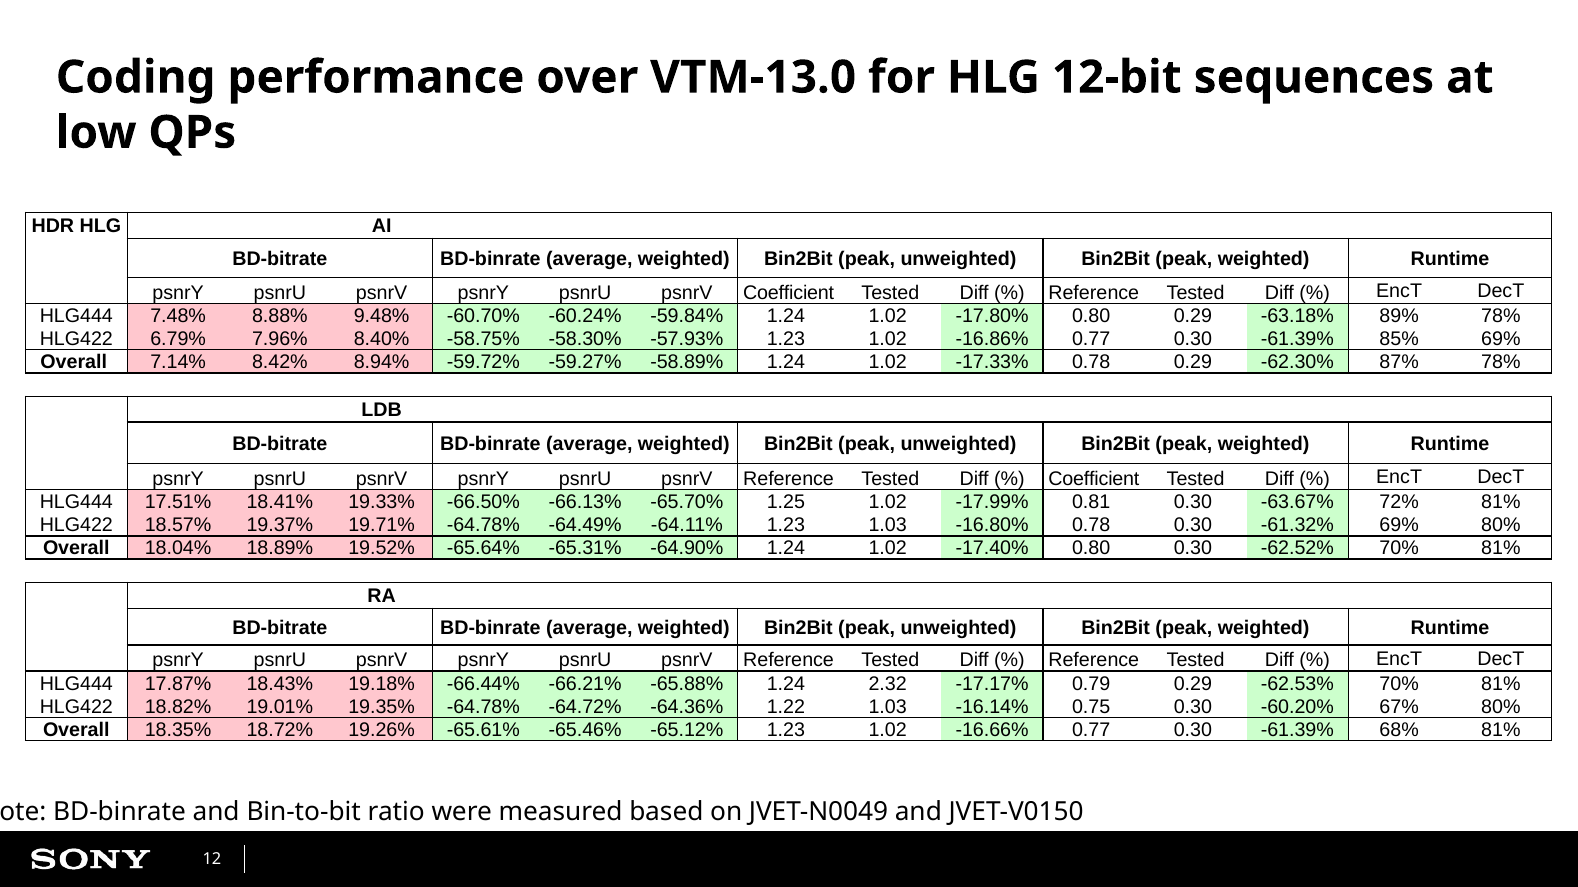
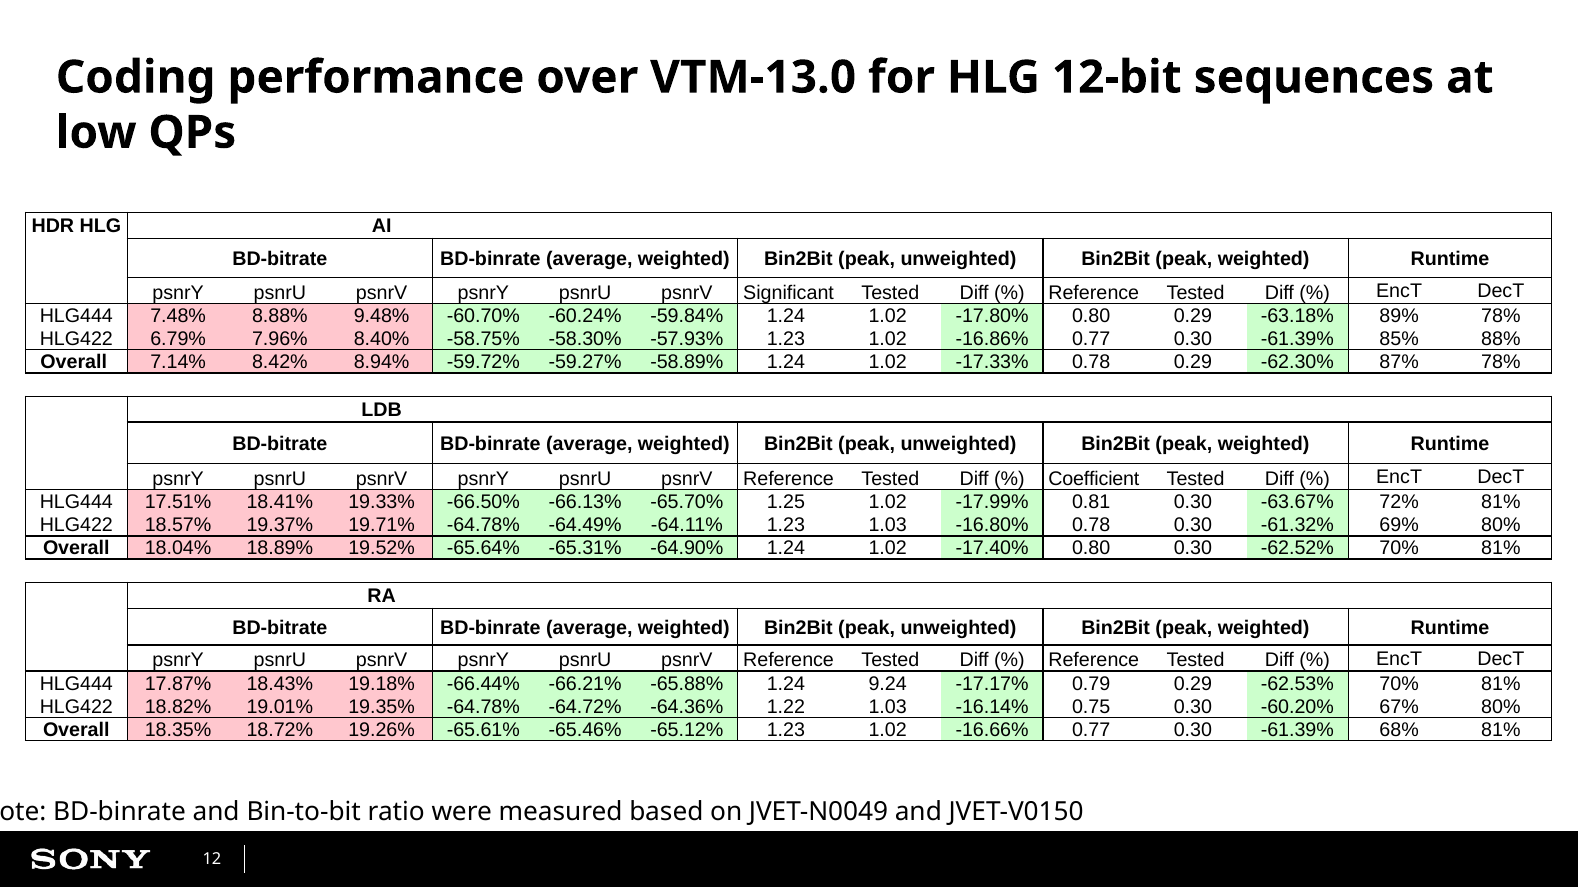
psnrV Coefficient: Coefficient -> Significant
85% 69%: 69% -> 88%
2.32: 2.32 -> 9.24
